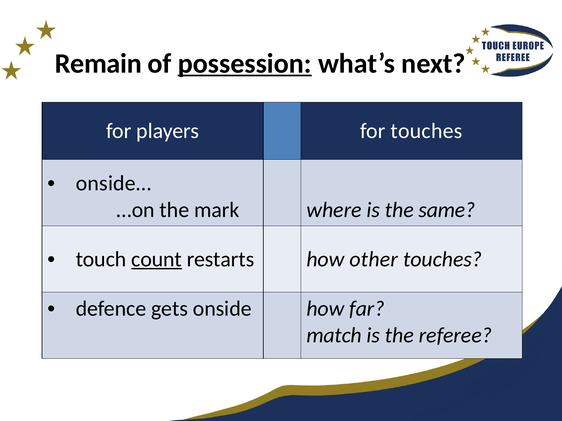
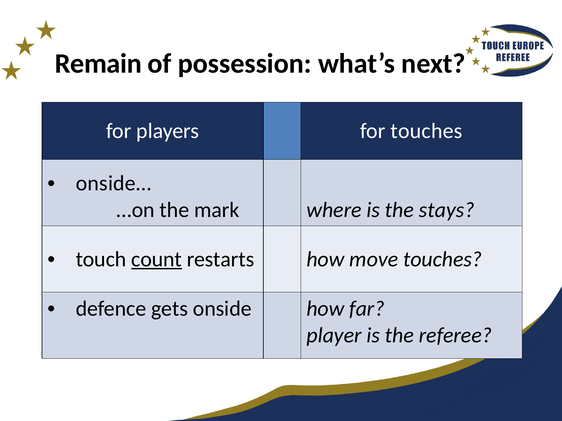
possession underline: present -> none
same: same -> stays
other: other -> move
match: match -> player
